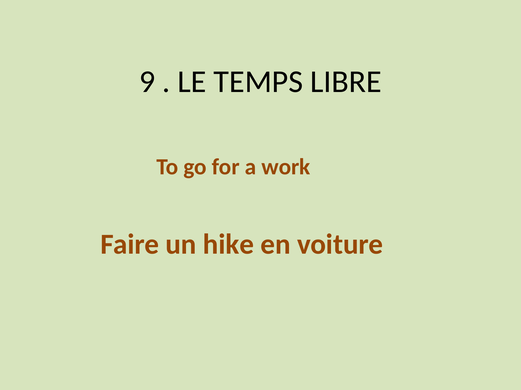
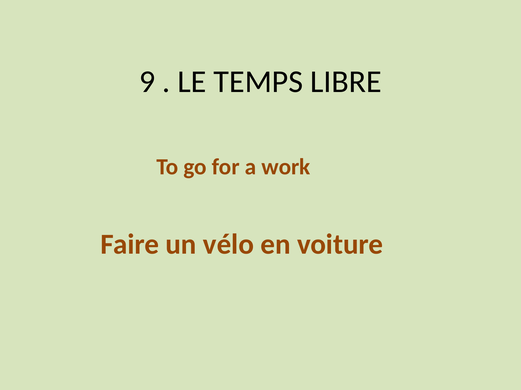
hike: hike -> vélo
